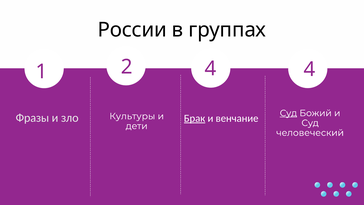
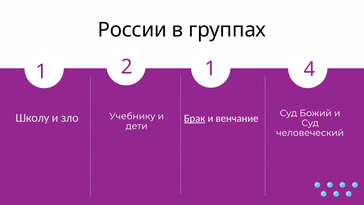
2 4: 4 -> 1
Суд at (288, 113) underline: present -> none
Фразы: Фразы -> Школу
Культуры: Культуры -> Учебнику
